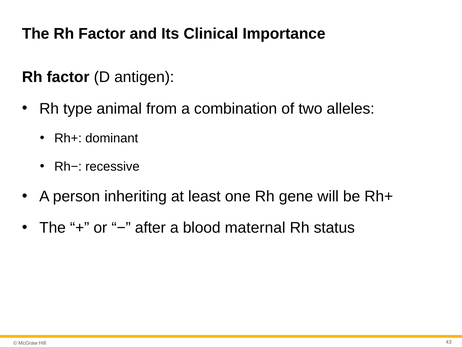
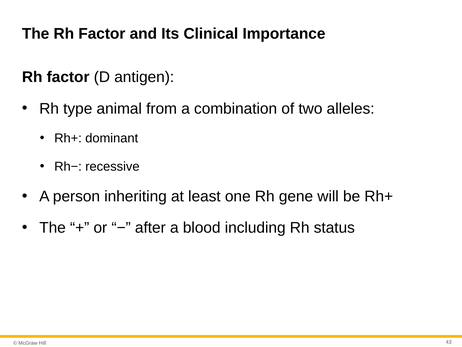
maternal: maternal -> including
